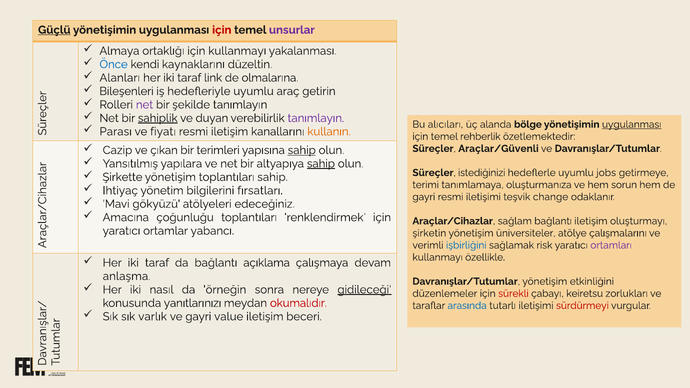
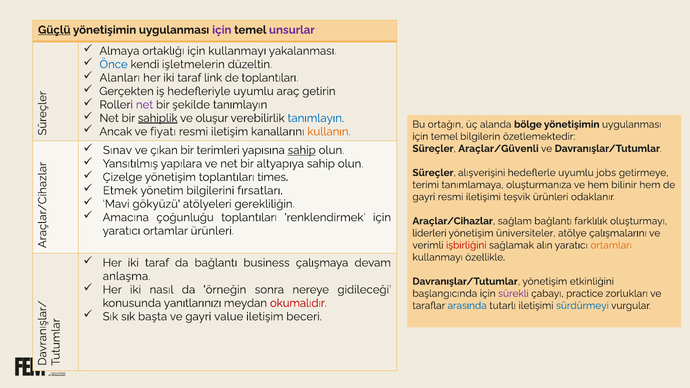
için at (222, 30) colour: red -> purple
kaynaklarını: kaynaklarını -> işletmelerin
de olmalarına: olmalarına -> toplantıları
Bileşenleri: Bileşenleri -> Gerçekten
duyan: duyan -> oluşur
tanımlayın at (316, 118) colour: purple -> blue
alıcıları: alıcıları -> ortağın
uygulanması at (632, 124) underline: present -> none
Parası: Parası -> Ancak
rehberlik: rehberlik -> bilgilerin
Cazip: Cazip -> Sınav
sahip at (321, 164) underline: present -> none
istediğinizi: istediğinizi -> alışverişini
Şirkette: Şirkette -> Çizelge
toplantıları sahip: sahip -> times
sorun: sorun -> bilinir
Ihtiyaç: Ihtiyaç -> Etmek
teşvik change: change -> ürünleri
edeceğiniz: edeceğiniz -> gerekliliğin
bağlantı iletişim: iletişim -> farklılık
ortamlar yabancı: yabancı -> ürünleri
şirketin: şirketin -> liderleri
işbirliğini colour: blue -> red
risk: risk -> alın
ortamları colour: purple -> orange
açıklama: açıklama -> business
gidileceği underline: present -> none
düzenlemeler: düzenlemeler -> başlangıcında
sürekli colour: red -> purple
keiretsu: keiretsu -> practice
sürdürmeyi colour: red -> blue
varlık: varlık -> başta
